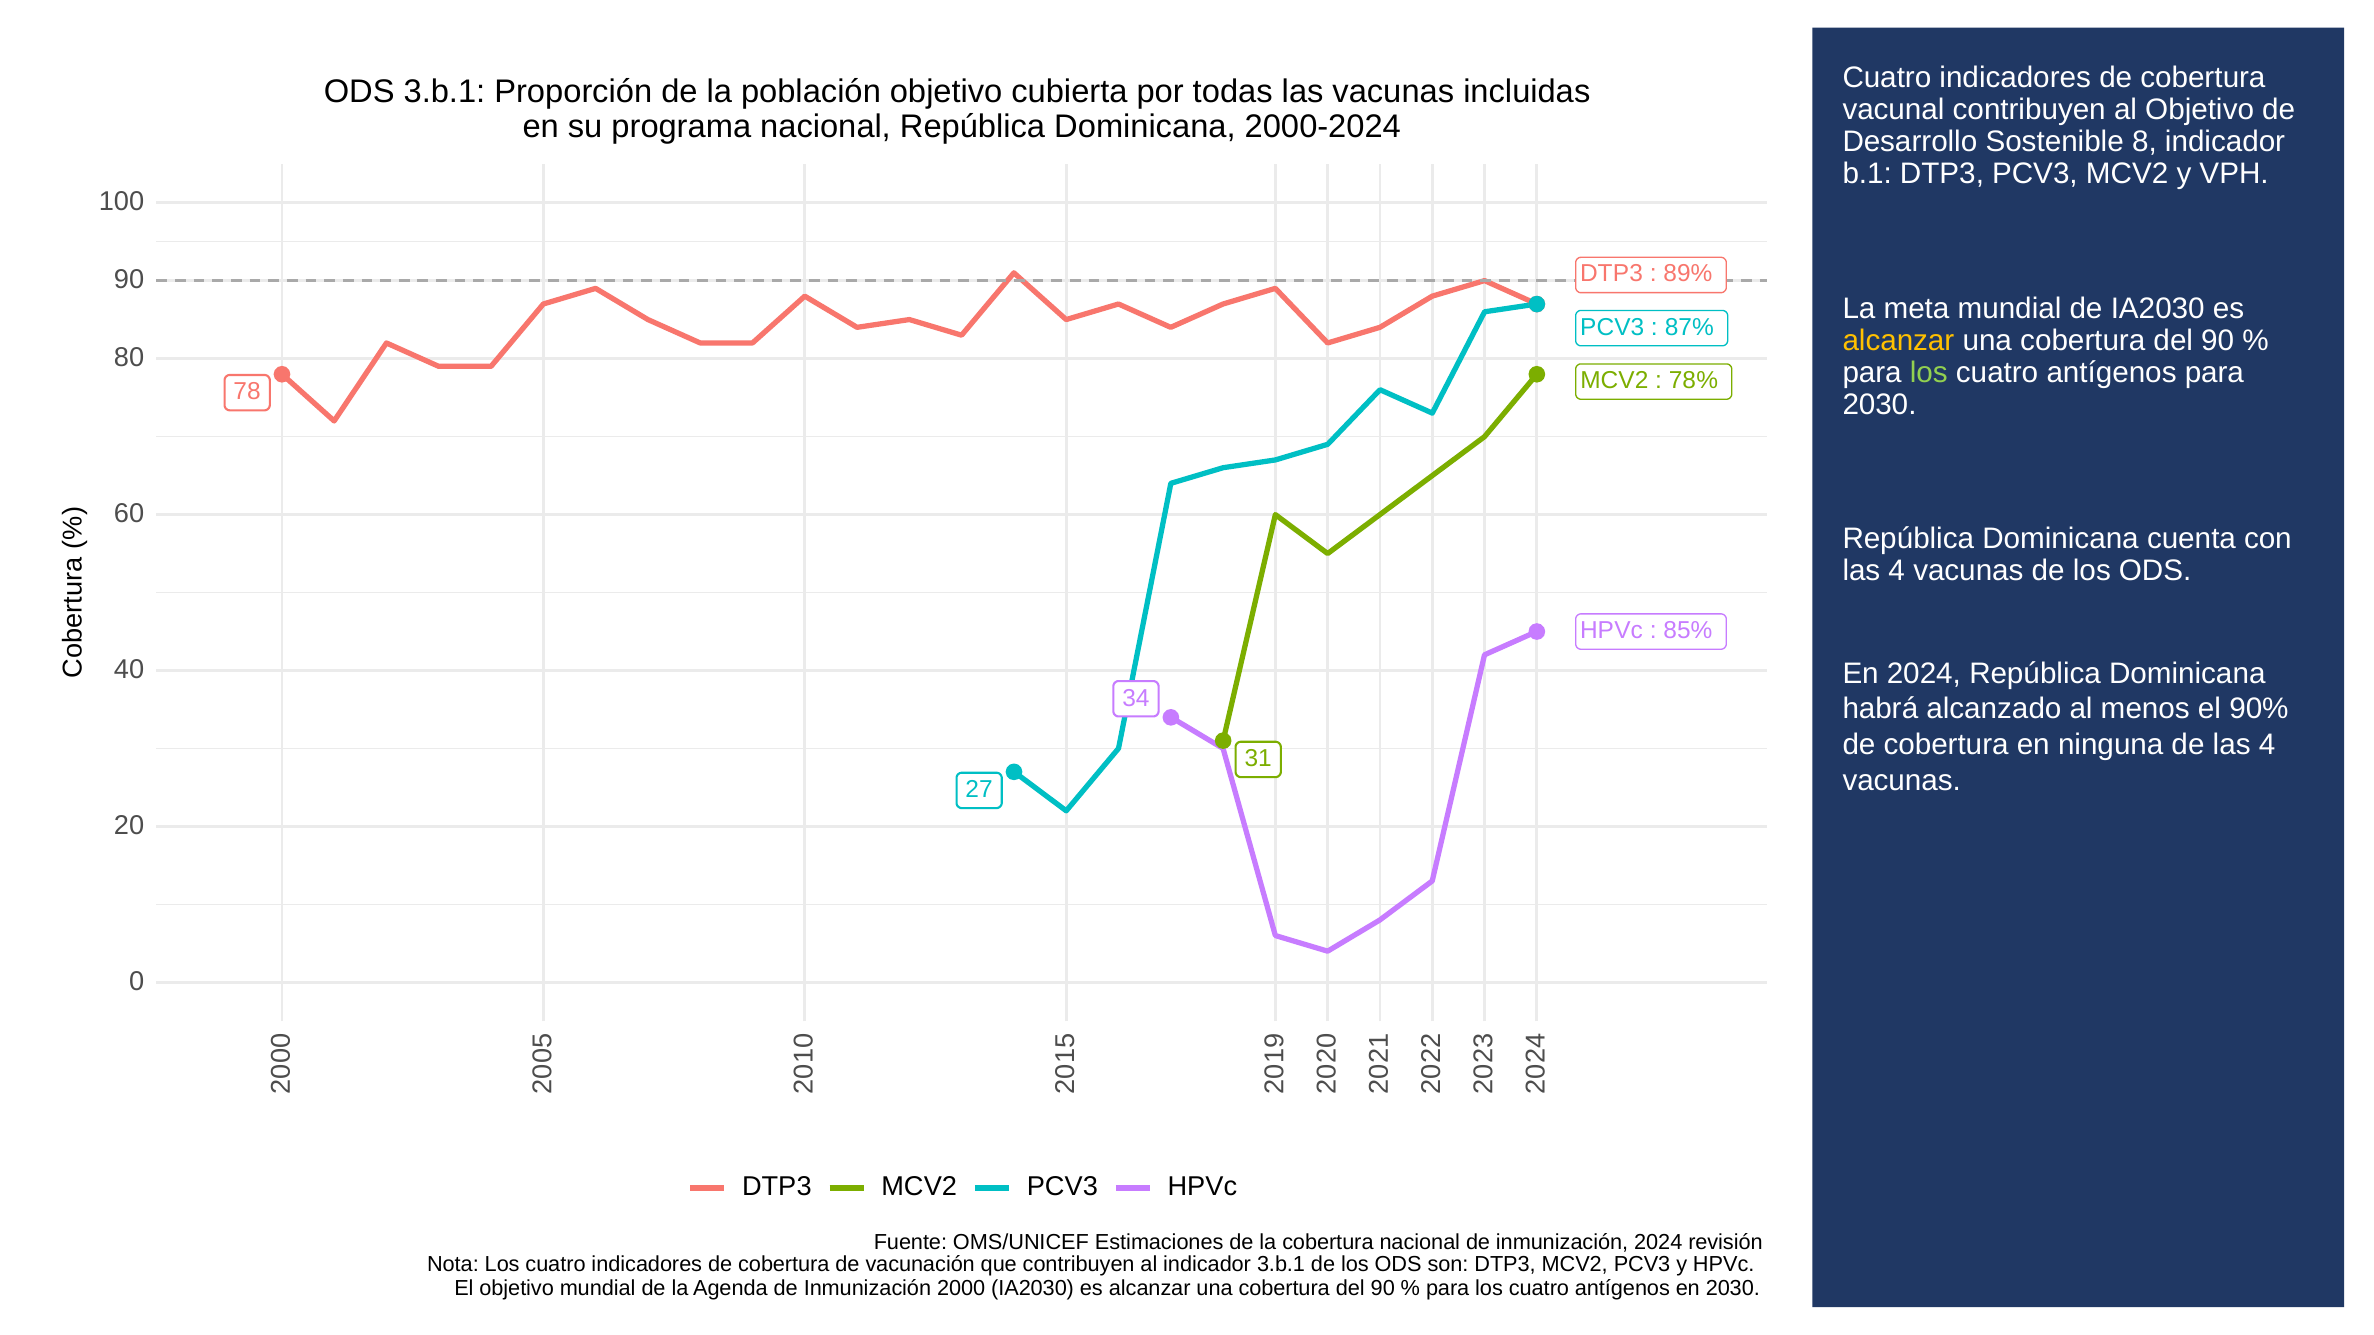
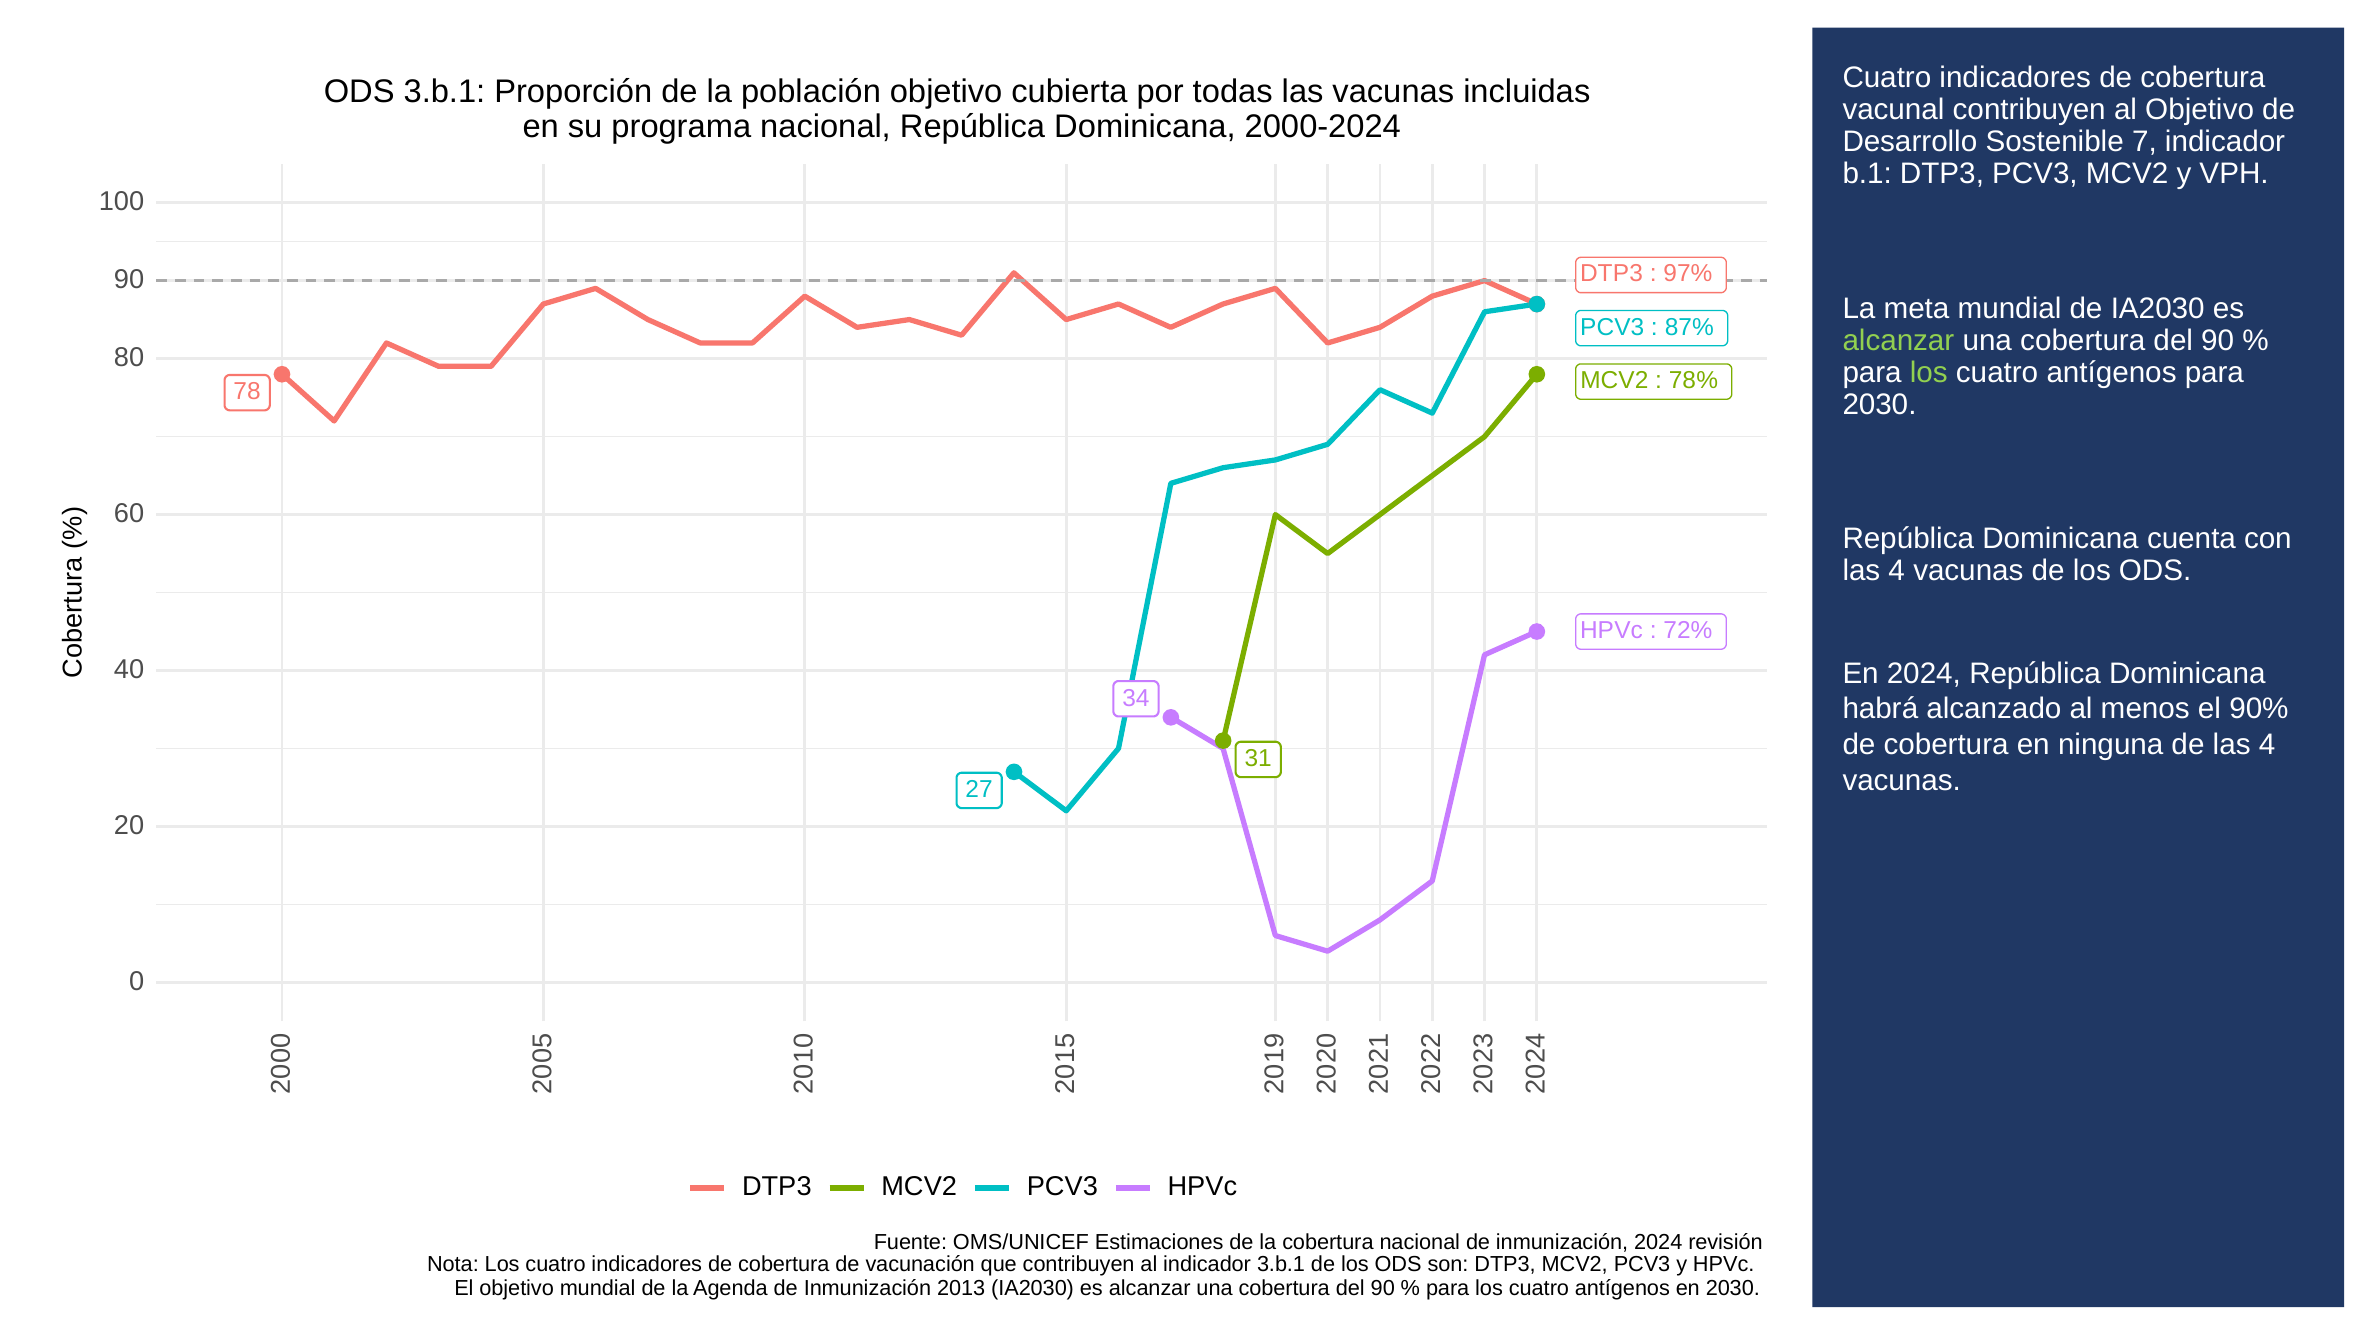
8: 8 -> 7
89%: 89% -> 97%
alcanzar at (1898, 340) colour: yellow -> light green
85%: 85% -> 72%
2000: 2000 -> 2013
